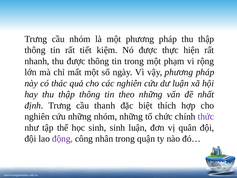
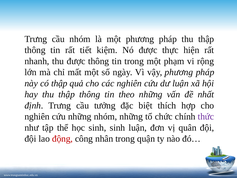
có thác: thác -> thập
thanh: thanh -> tưởng
động colour: purple -> red
